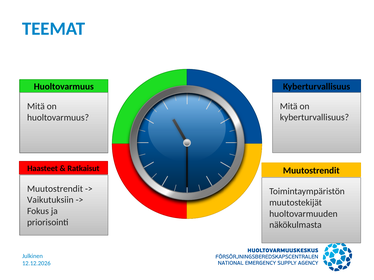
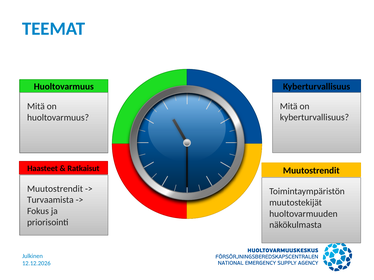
Vaikutuksiin: Vaikutuksiin -> Turvaamista
